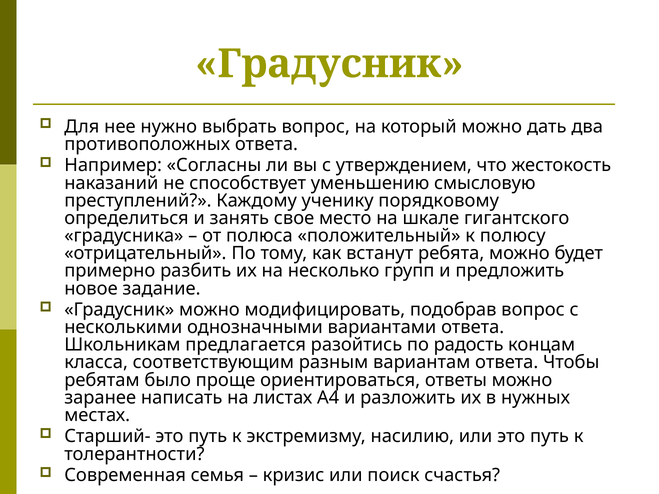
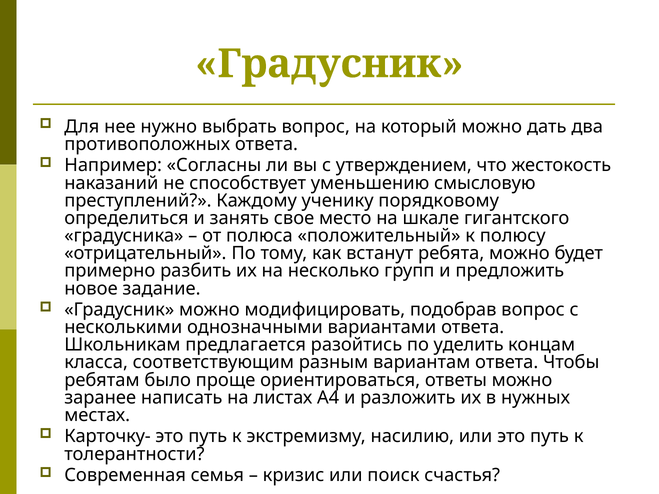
радость: радость -> уделить
Старший-: Старший- -> Карточку-
